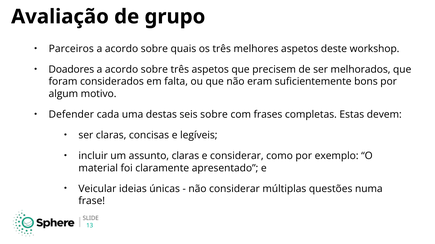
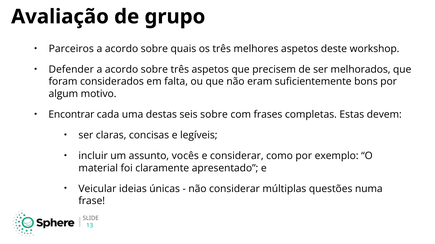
Doadores: Doadores -> Defender
Defender: Defender -> Encontrar
assunto claras: claras -> vocês
